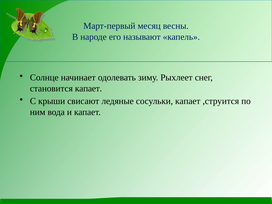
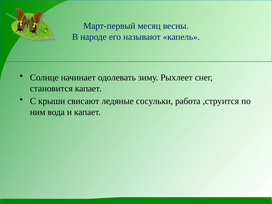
сосульки капает: капает -> работа
